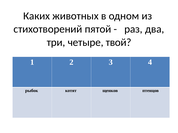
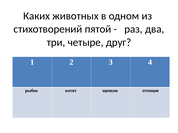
твой: твой -> друг
